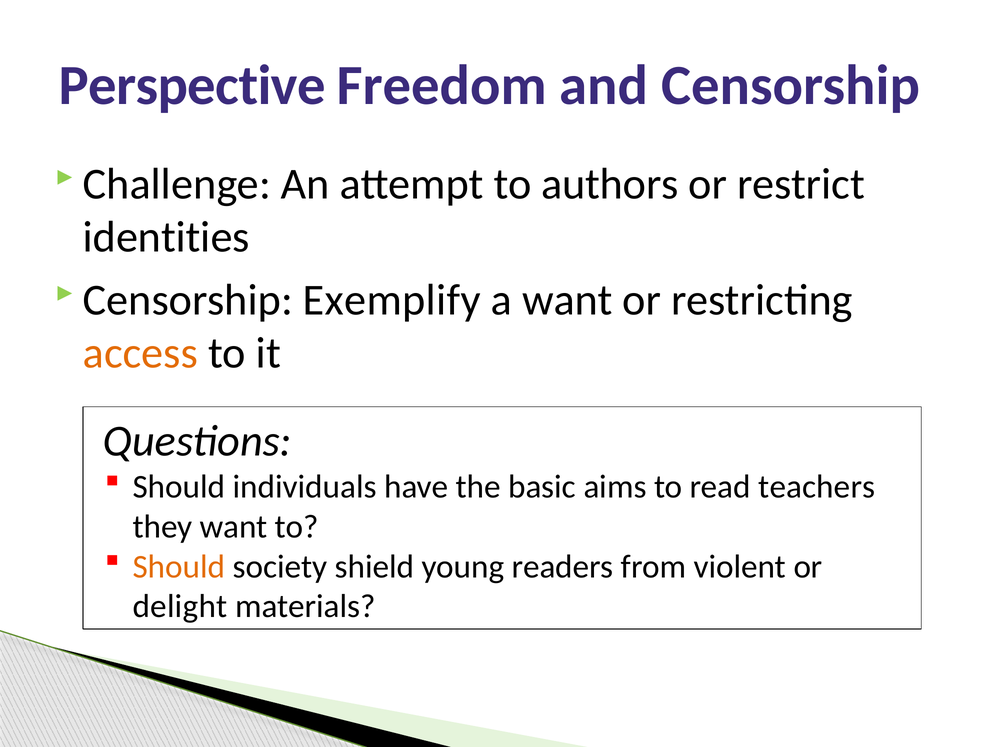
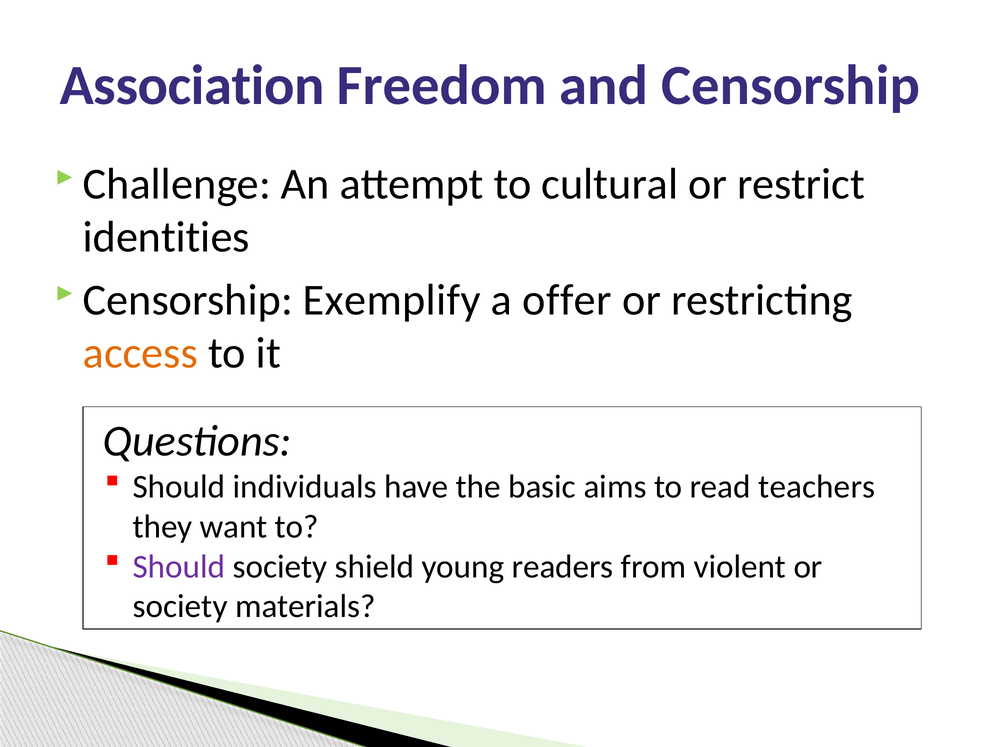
Perspective: Perspective -> Association
authors: authors -> cultural
a want: want -> offer
Should at (179, 567) colour: orange -> purple
delight at (180, 607): delight -> society
